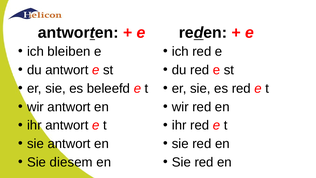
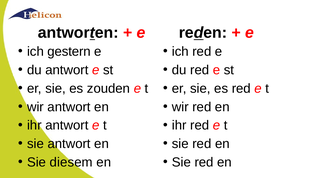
bleiben: bleiben -> gestern
beleefd: beleefd -> zouden
